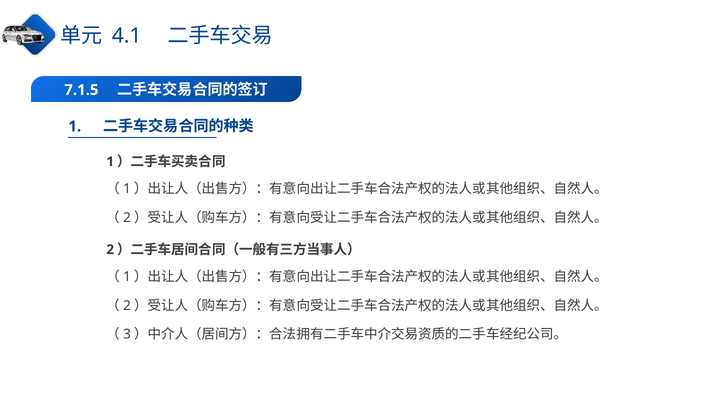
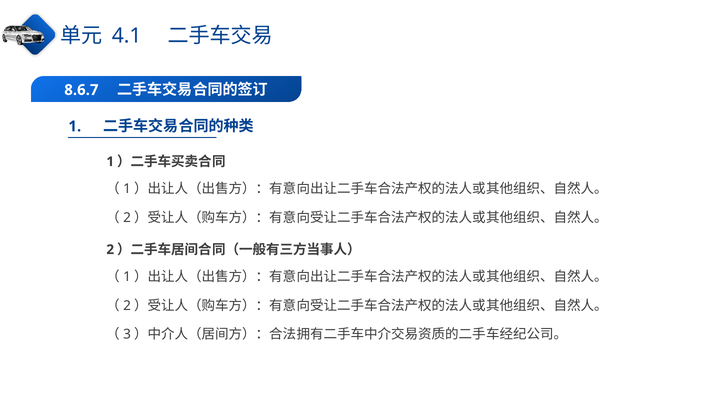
7.1.5: 7.1.5 -> 8.6.7
